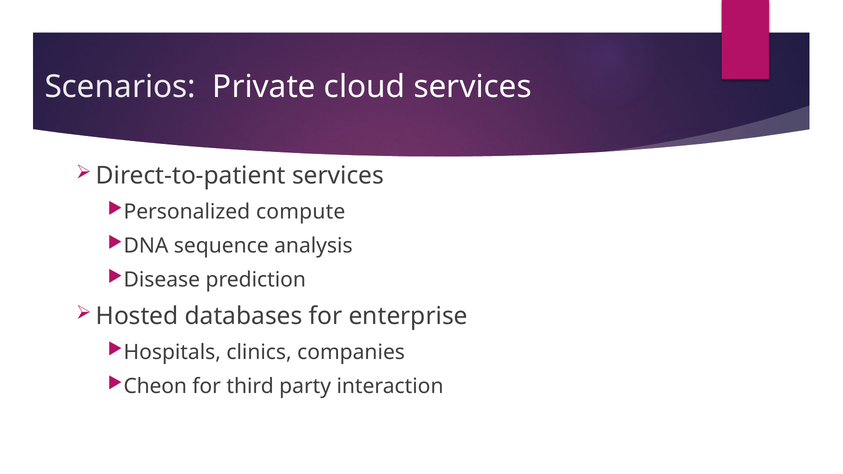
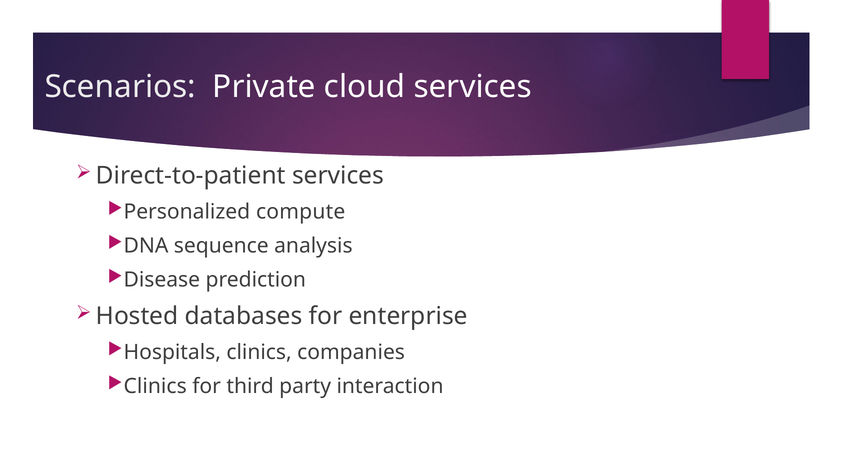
Cheon at (155, 386): Cheon -> Clinics
